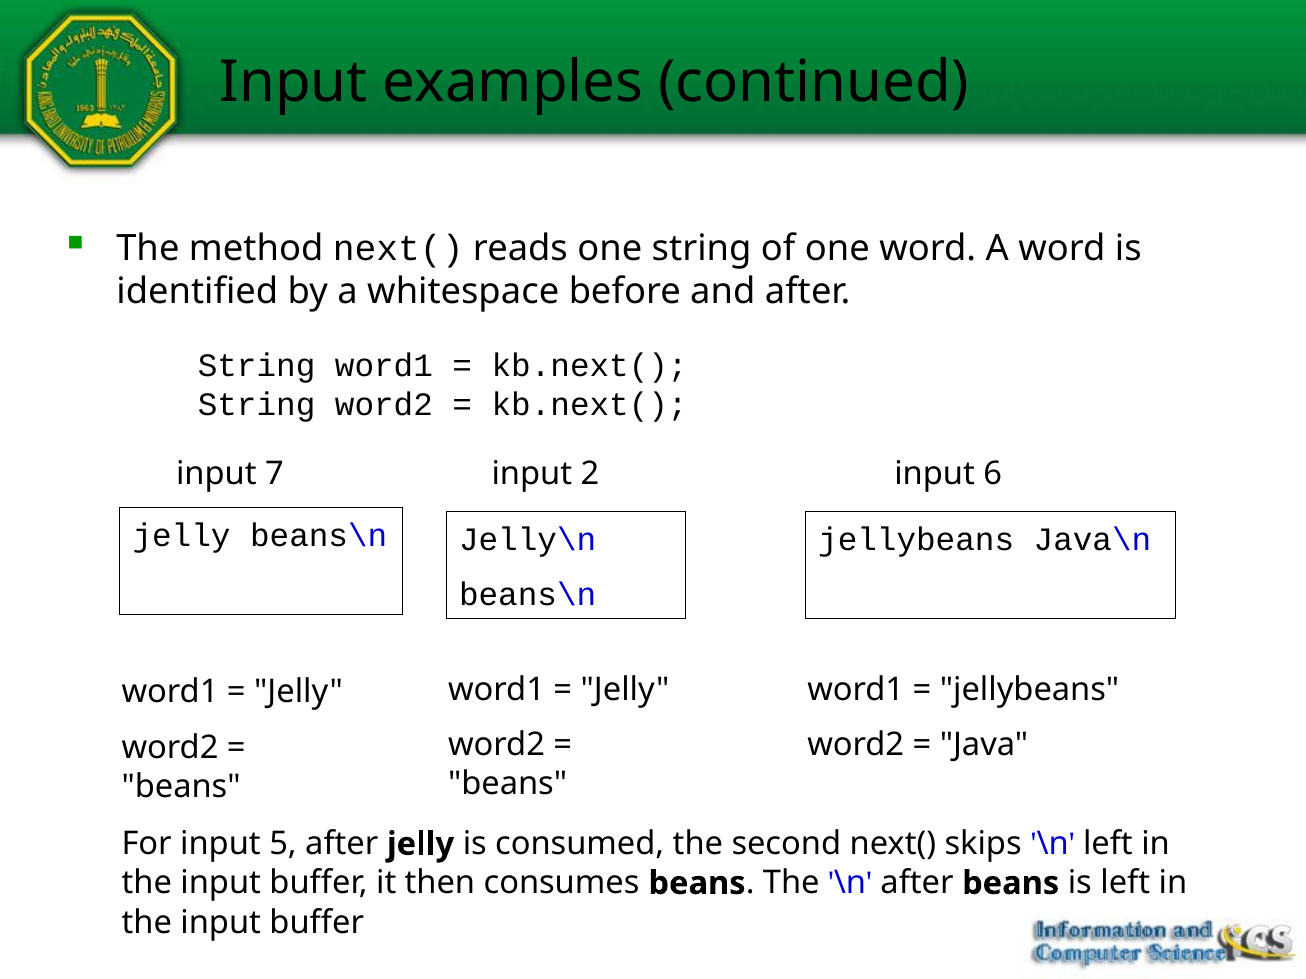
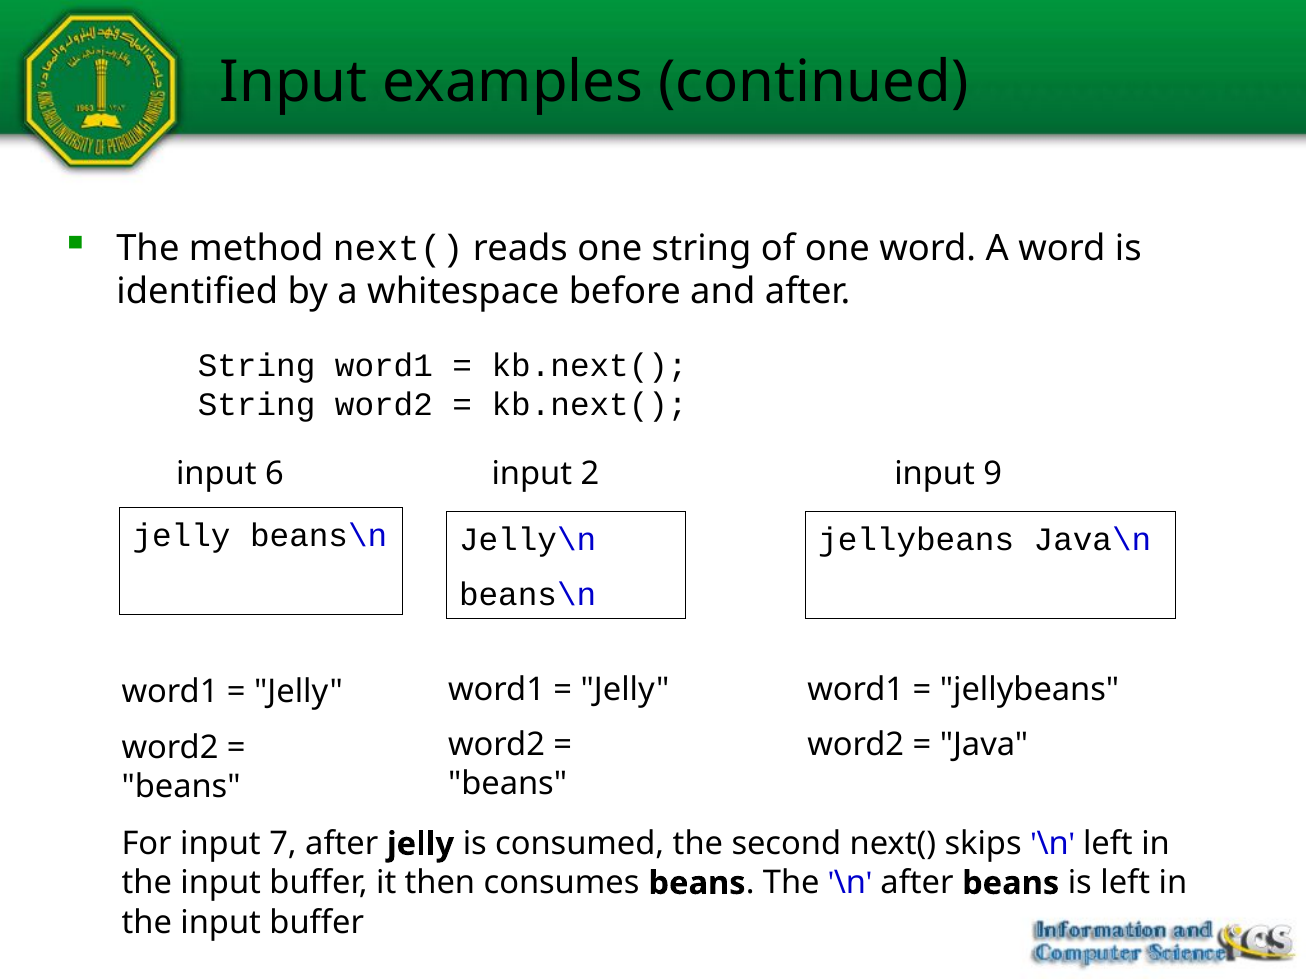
7: 7 -> 6
6: 6 -> 9
5: 5 -> 7
